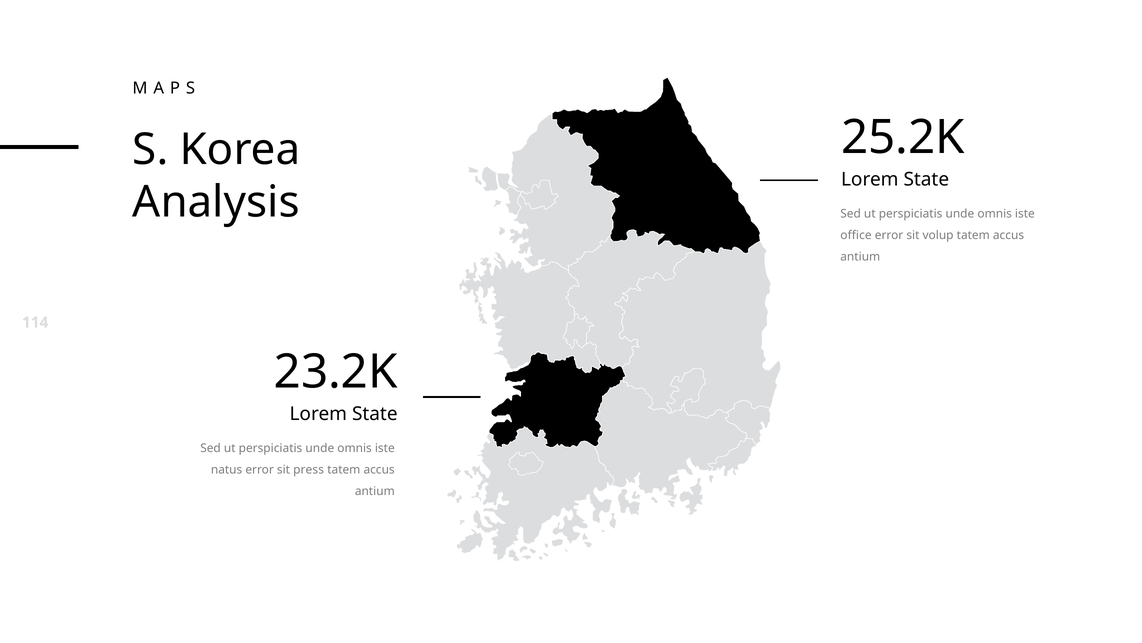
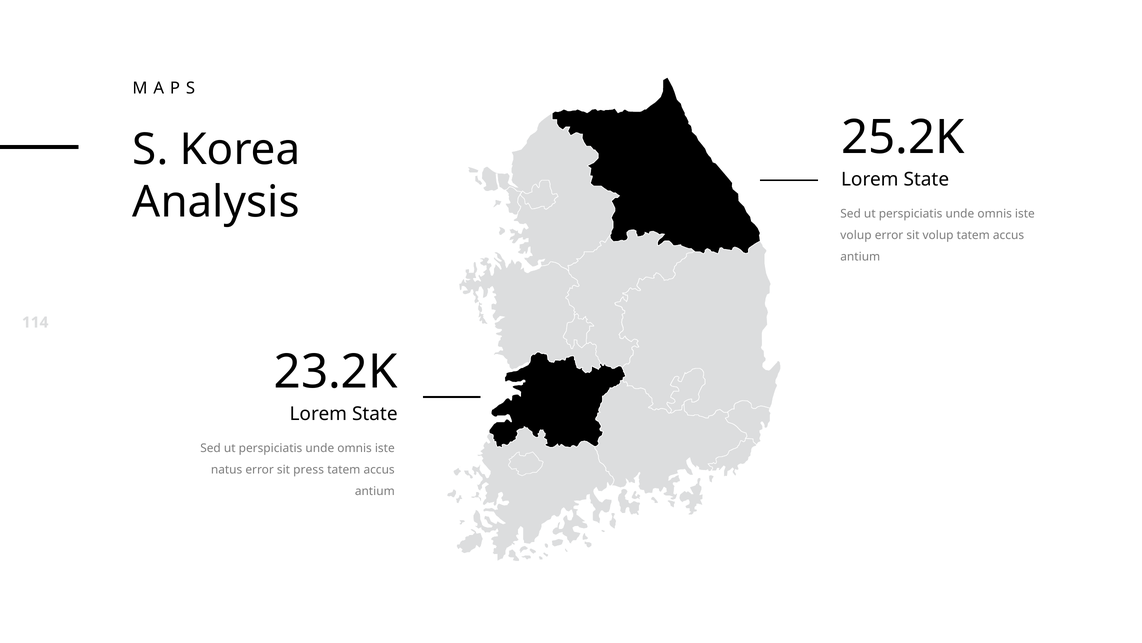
office at (856, 235): office -> volup
